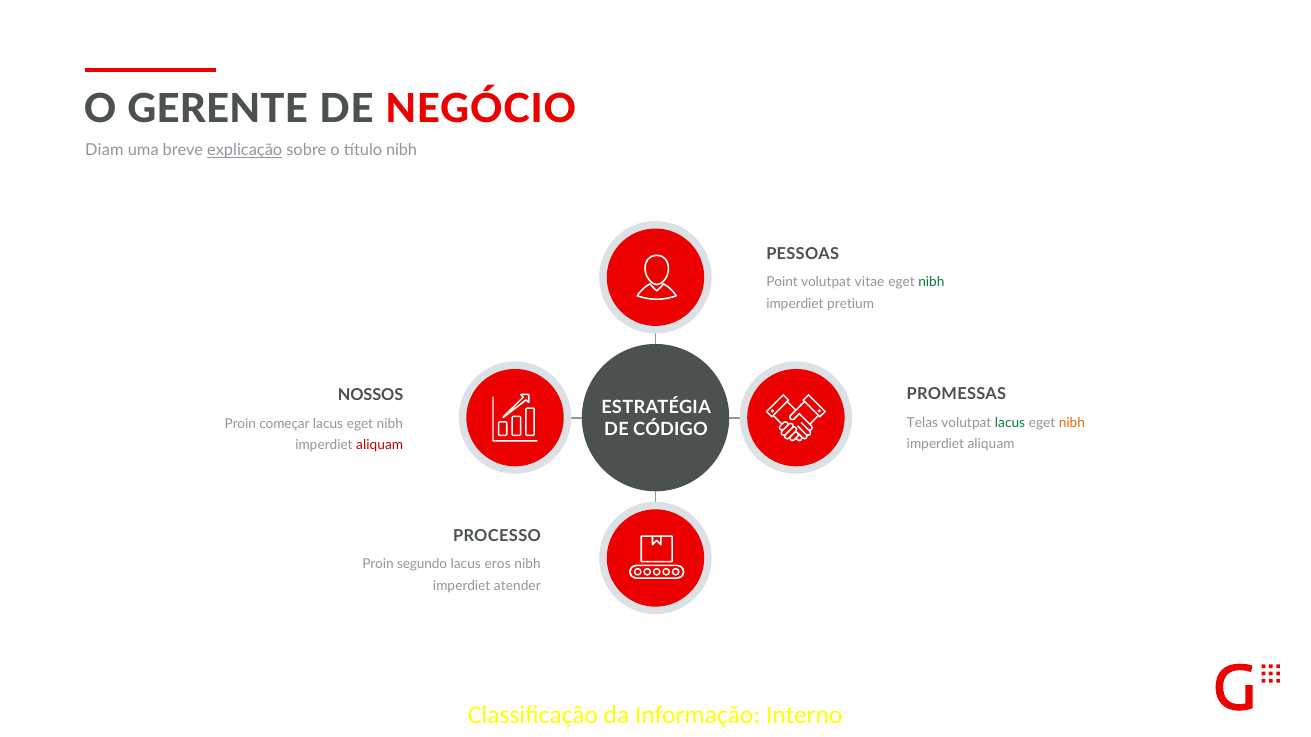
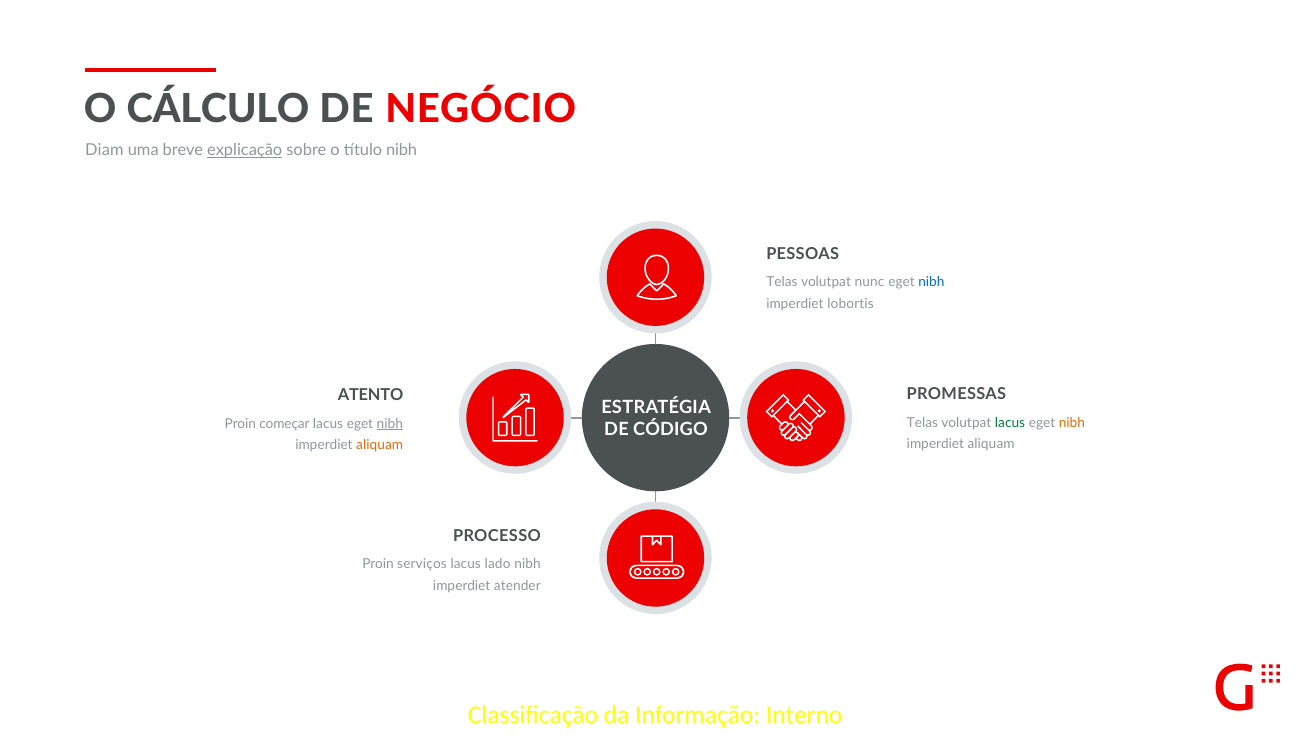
GERENTE: GERENTE -> CÁLCULO
Point at (782, 283): Point -> Telas
vitae: vitae -> nunc
nibh at (931, 283) colour: green -> blue
pretium: pretium -> lobortis
NOSSOS: NOSSOS -> ATENTO
nibh at (390, 424) underline: none -> present
aliquam at (380, 446) colour: red -> orange
segundo: segundo -> serviços
eros: eros -> lado
